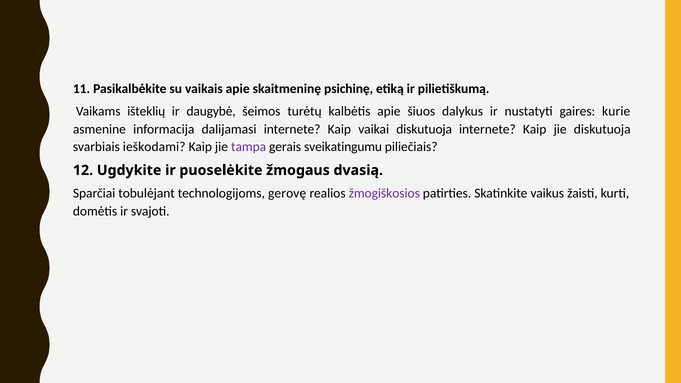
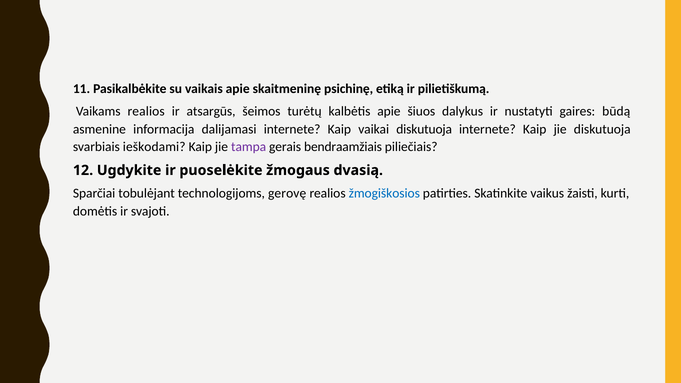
Vaikams išteklių: išteklių -> realios
daugybė: daugybė -> atsargūs
kurie: kurie -> būdą
sveikatingumu: sveikatingumu -> bendraamžiais
žmogiškosios colour: purple -> blue
